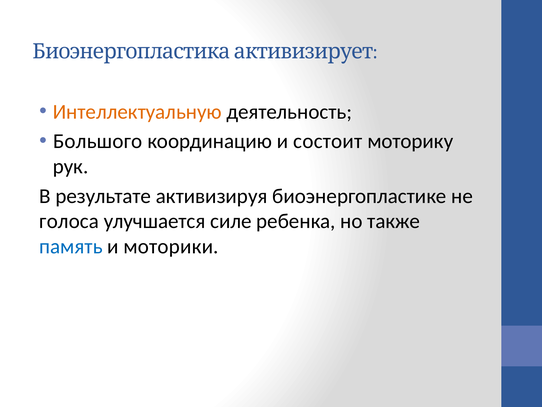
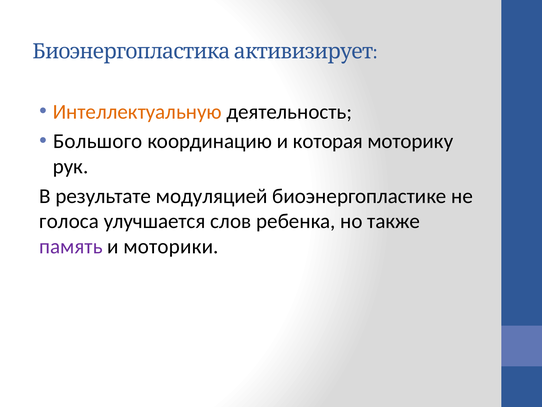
состоит: состоит -> которая
активизируя: активизируя -> модуляцией
силе: силе -> слов
память colour: blue -> purple
